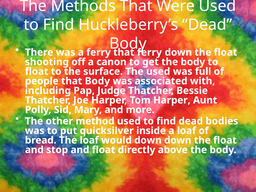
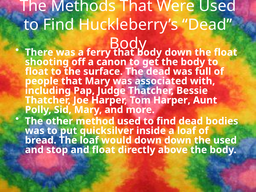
ferry at (149, 52): ferry -> body
The used: used -> dead
that Body: Body -> Mary
float at (225, 140): float -> used
